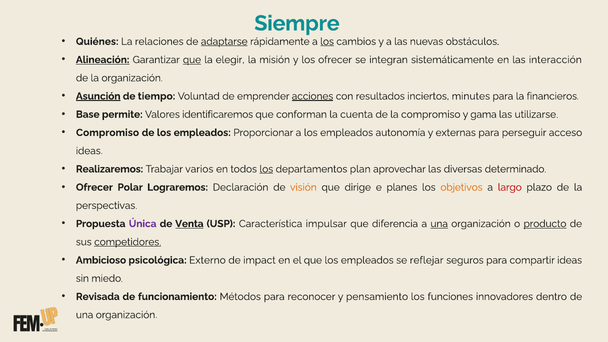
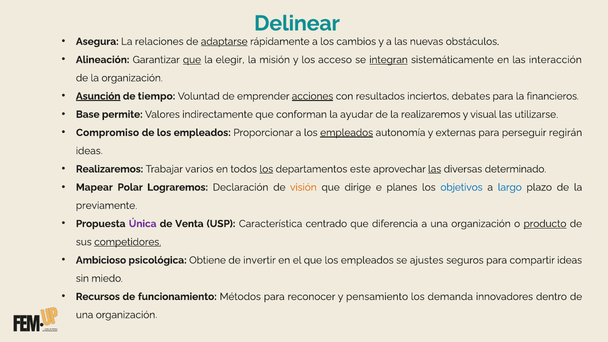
Siempre: Siempre -> Delinear
Quiénes: Quiénes -> Asegura
los at (327, 42) underline: present -> none
Alineación underline: present -> none
los ofrecer: ofrecer -> acceso
integran underline: none -> present
minutes: minutes -> debates
identificaremos: identificaremos -> indirectamente
cuenta: cuenta -> ayudar
la compromiso: compromiso -> realizaremos
gama: gama -> visual
empleados at (347, 133) underline: none -> present
acceso: acceso -> regirán
plan: plan -> este
las at (435, 169) underline: none -> present
Ofrecer at (94, 187): Ofrecer -> Mapear
objetivos colour: orange -> blue
largo colour: red -> blue
perspectivas: perspectivas -> previamente
Venta underline: present -> none
impulsar: impulsar -> centrado
una at (439, 224) underline: present -> none
Externo: Externo -> Obtiene
impact: impact -> invertir
reflejar: reflejar -> ajustes
Revisada: Revisada -> Recursos
funciones: funciones -> demanda
